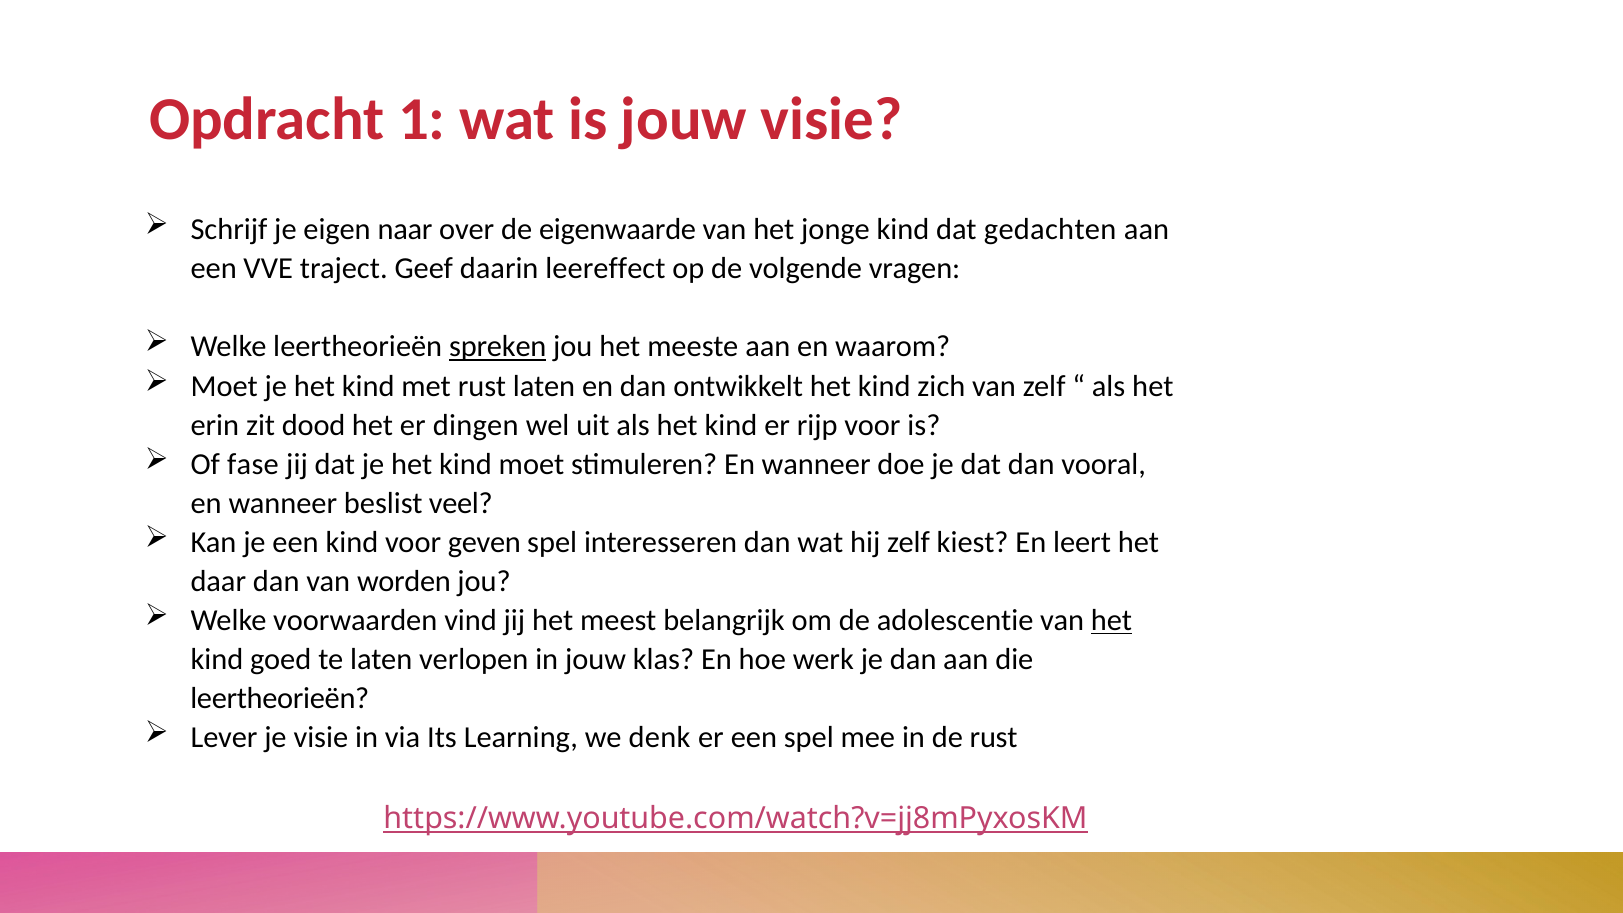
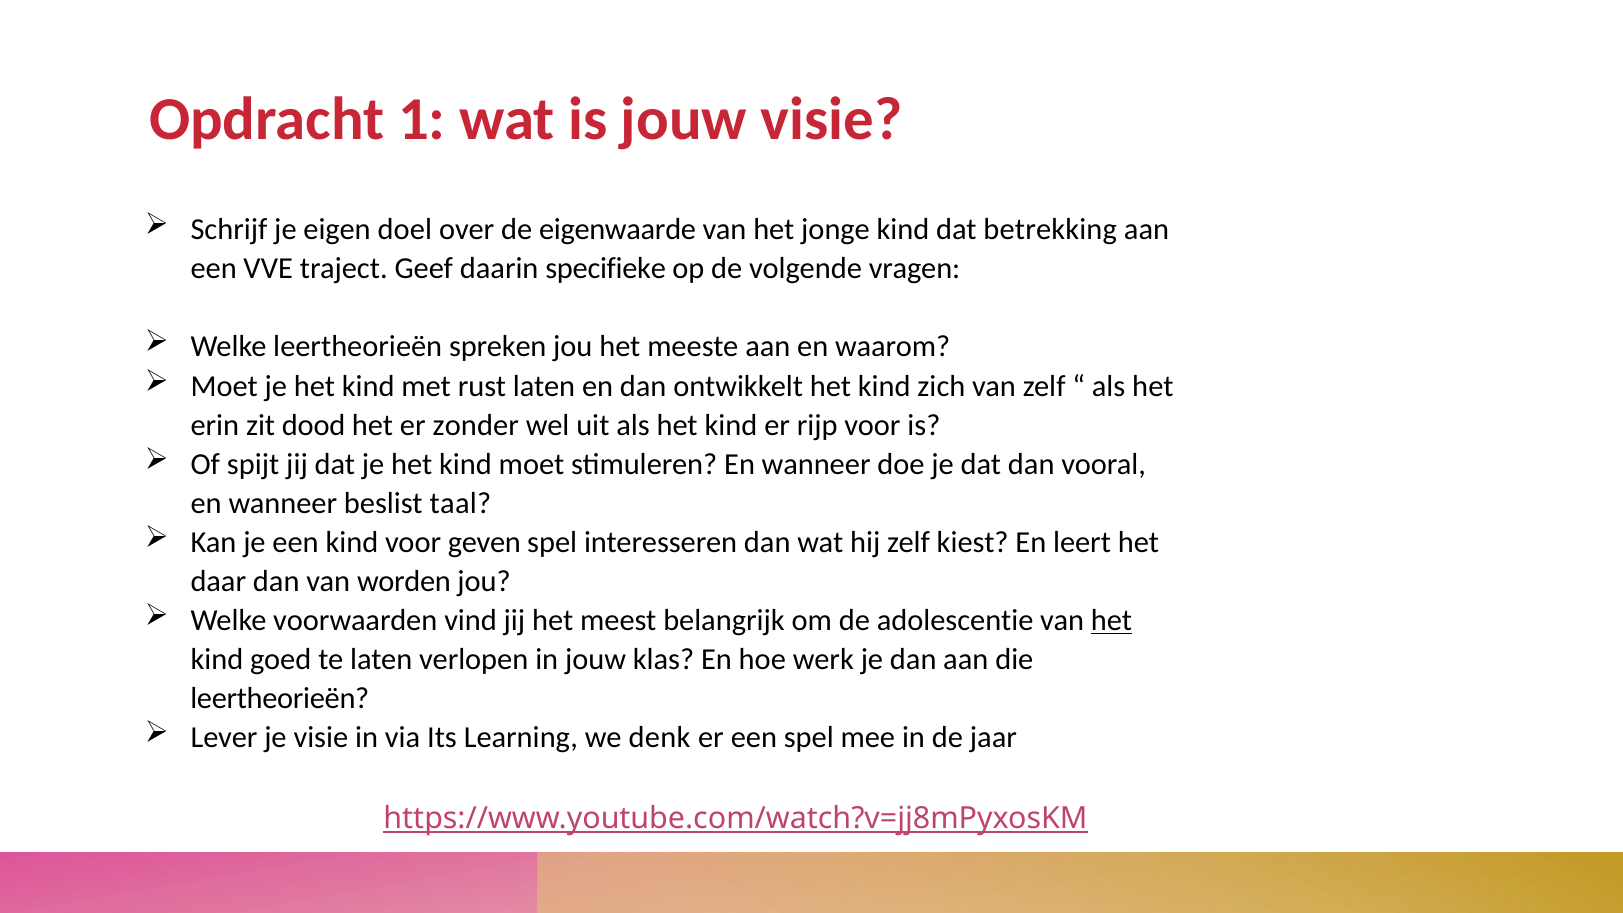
naar: naar -> doel
gedachten: gedachten -> betrekking
leereffect: leereffect -> specifieke
spreken underline: present -> none
dingen: dingen -> zonder
fase: fase -> spijt
veel: veel -> taal
de rust: rust -> jaar
